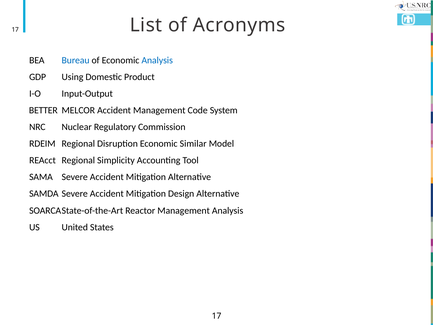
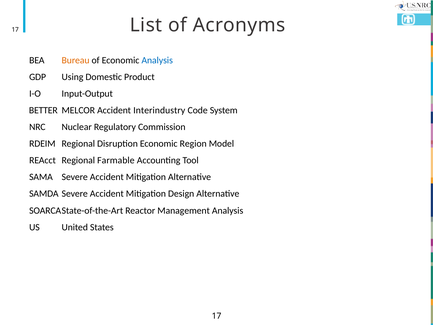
Bureau colour: blue -> orange
Accident Management: Management -> Interindustry
Similar: Similar -> Region
Simplicity: Simplicity -> Farmable
